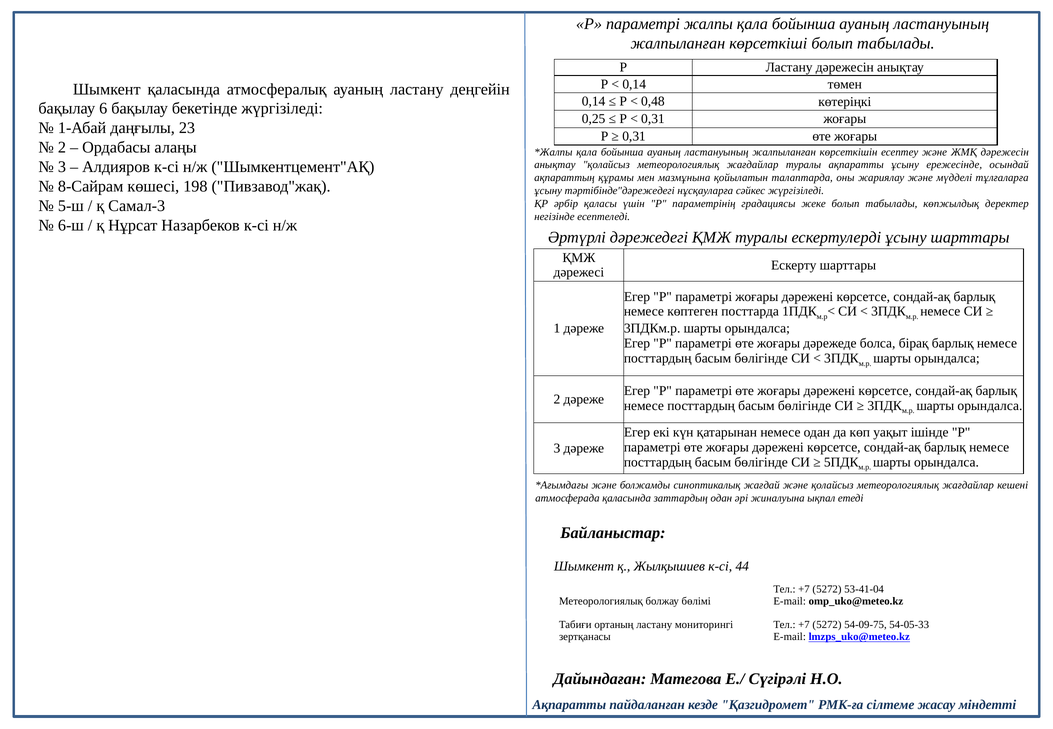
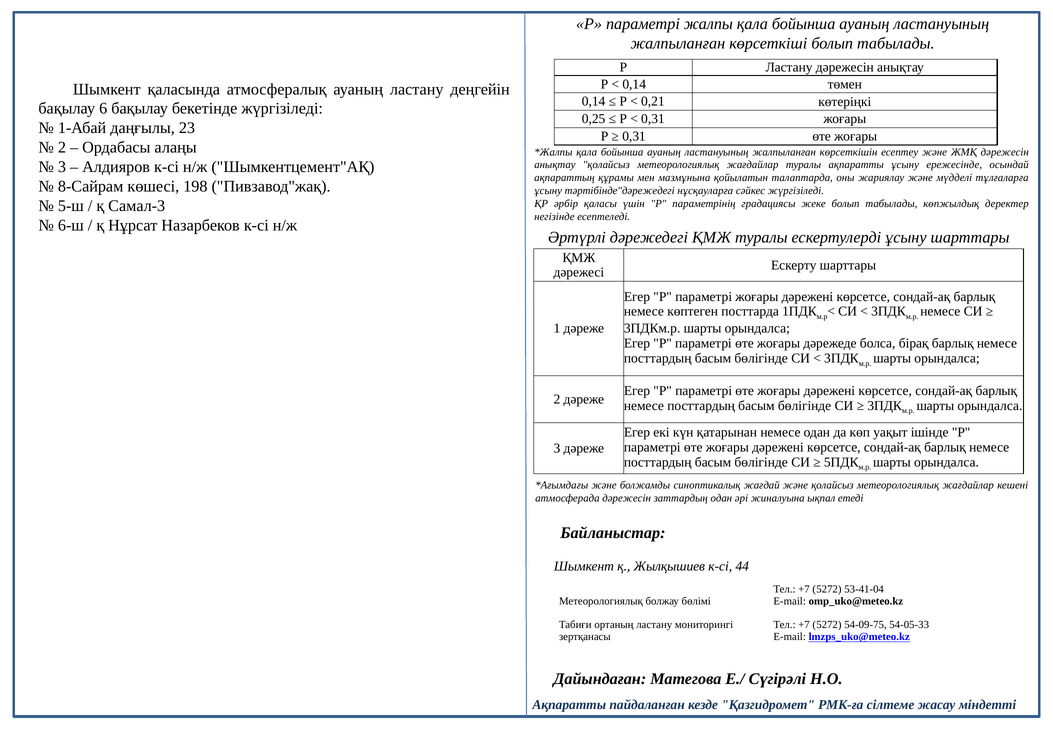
0,48: 0,48 -> 0,21
атмосферада қаласында: қаласында -> дәрежесін
